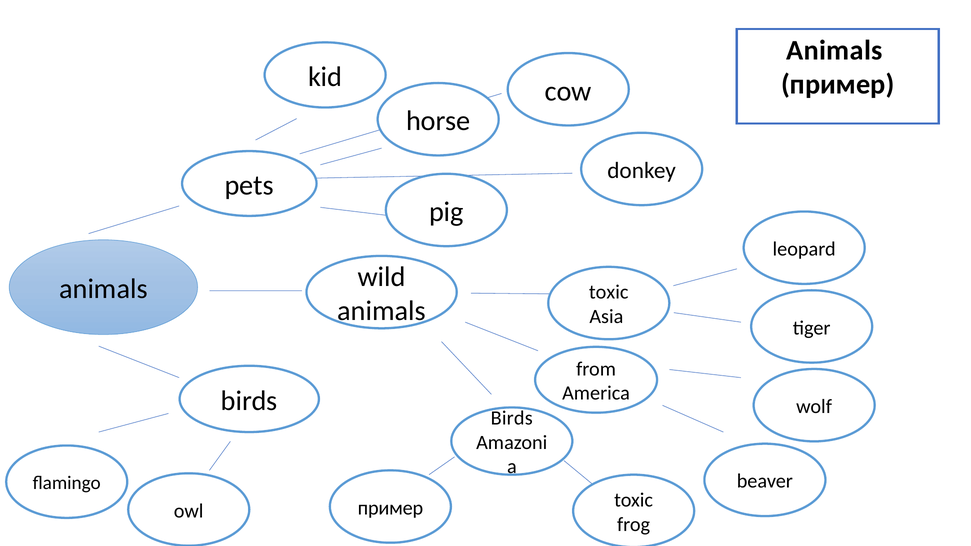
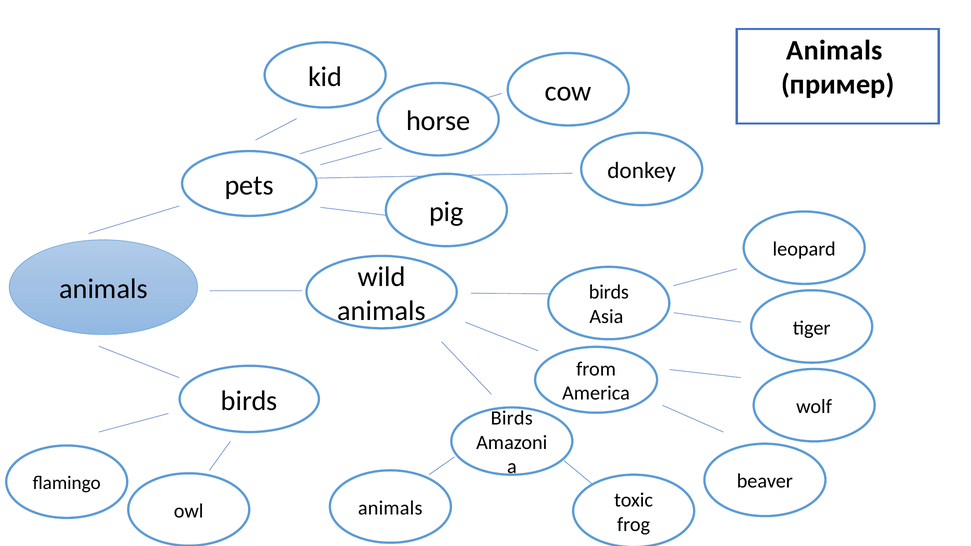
toxic at (609, 292): toxic -> birds
пример at (390, 508): пример -> animals
